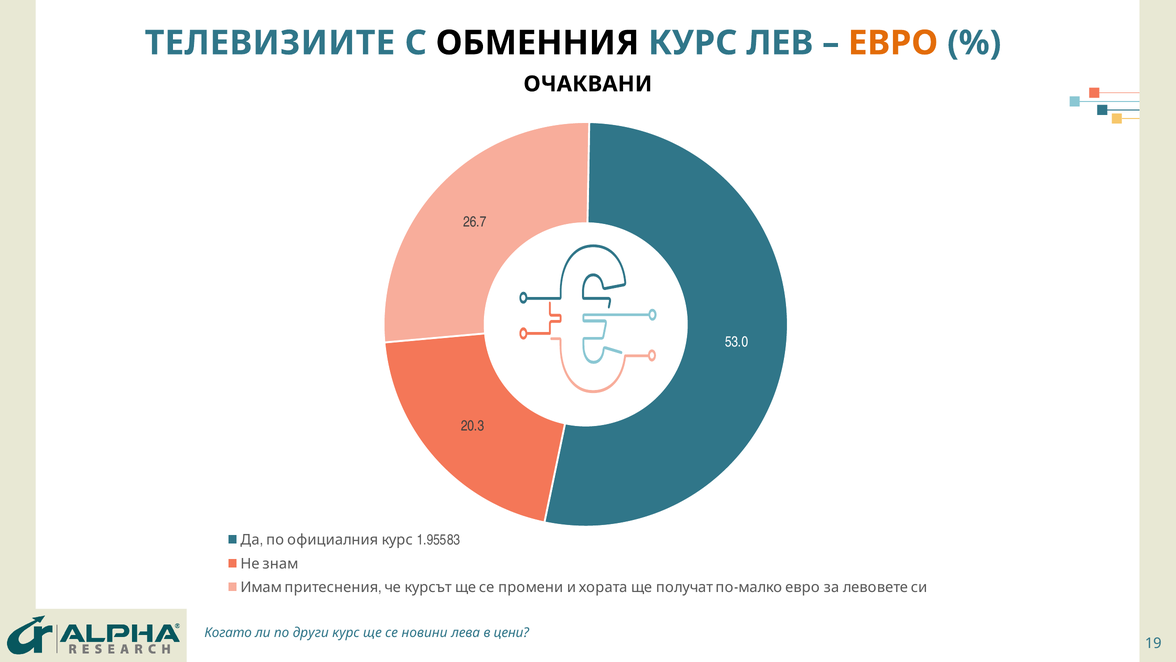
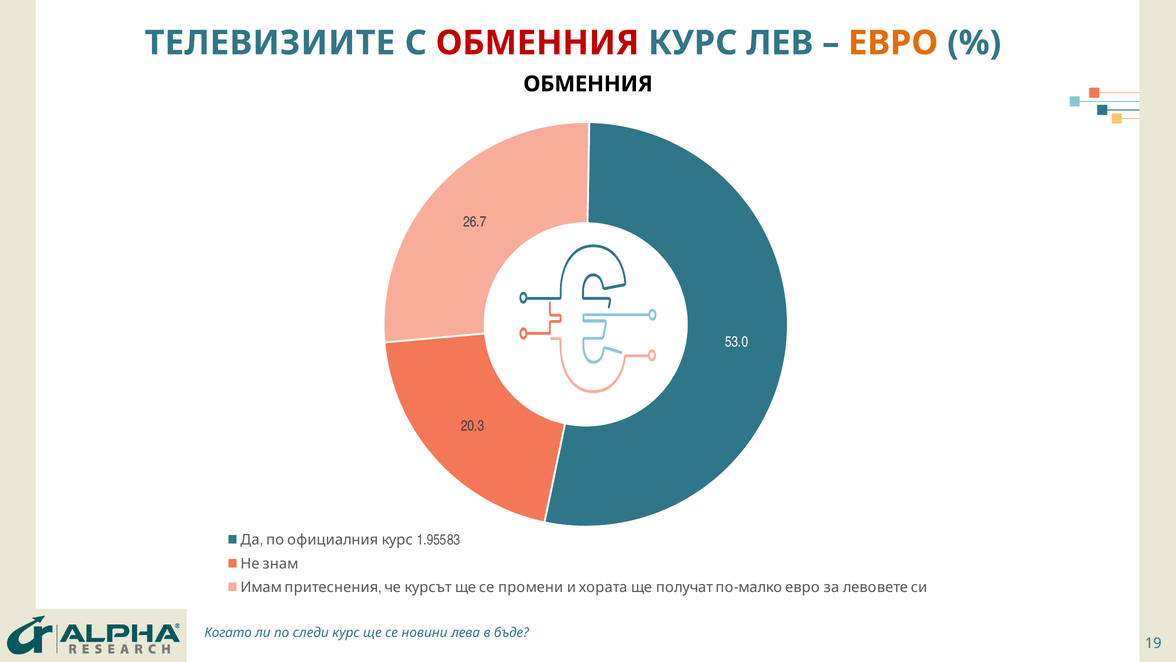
ОБМЕННИЯ at (538, 43) colour: black -> red
ОЧАКВАНИ at (588, 84): ОЧАКВАНИ -> ОБМЕННИЯ
други: други -> следи
цени: цени -> бъде
